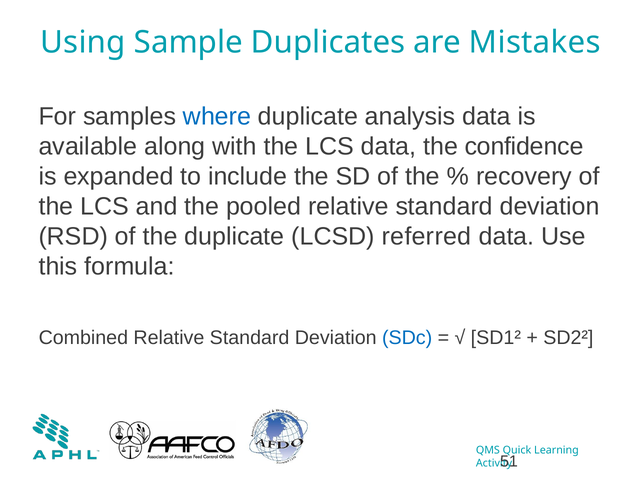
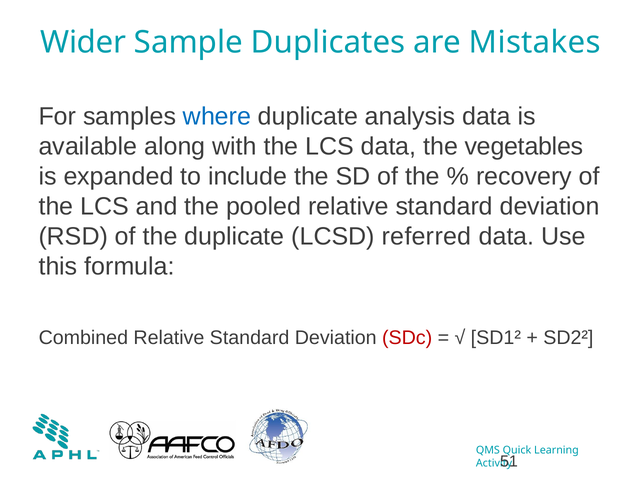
Using: Using -> Wider
confidence: confidence -> vegetables
SDc colour: blue -> red
